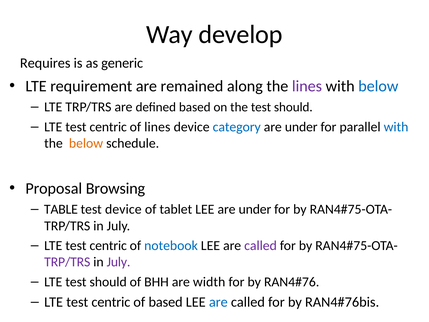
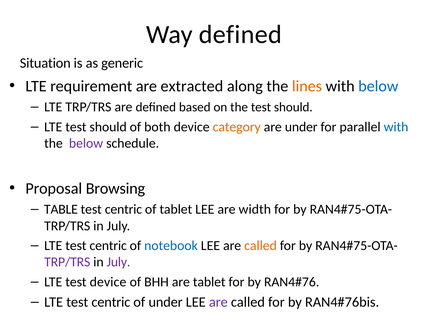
Way develop: develop -> defined
Requires: Requires -> Situation
remained: remained -> extracted
lines at (307, 86) colour: purple -> orange
centric at (108, 127): centric -> should
of lines: lines -> both
category colour: blue -> orange
below at (86, 143) colour: orange -> purple
device at (123, 209): device -> centric
LEE are under: under -> width
called at (261, 245) colour: purple -> orange
LTE test should: should -> device
are width: width -> tablet
of based: based -> under
are at (218, 302) colour: blue -> purple
